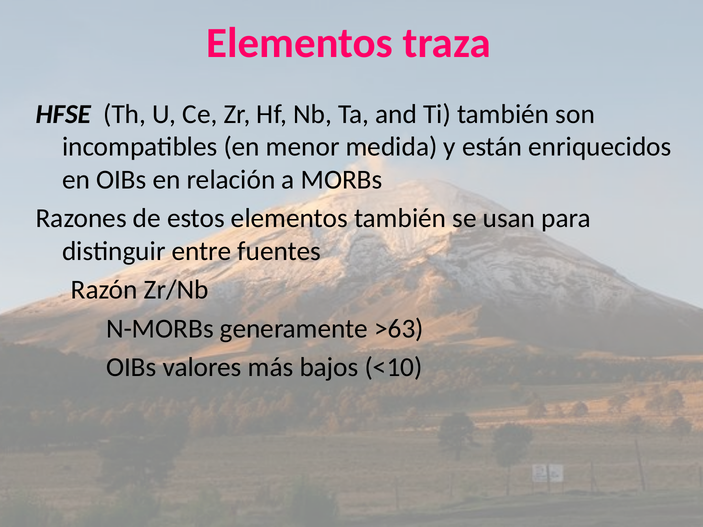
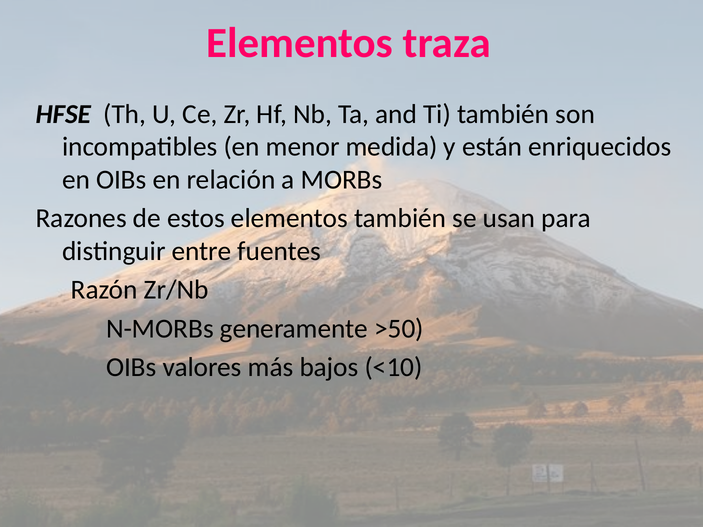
>63: >63 -> >50
